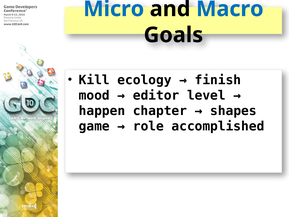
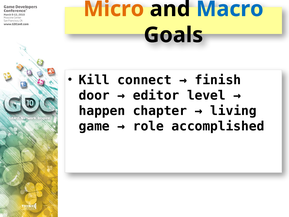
Micro colour: blue -> orange
ecology: ecology -> connect
mood: mood -> door
shapes: shapes -> living
